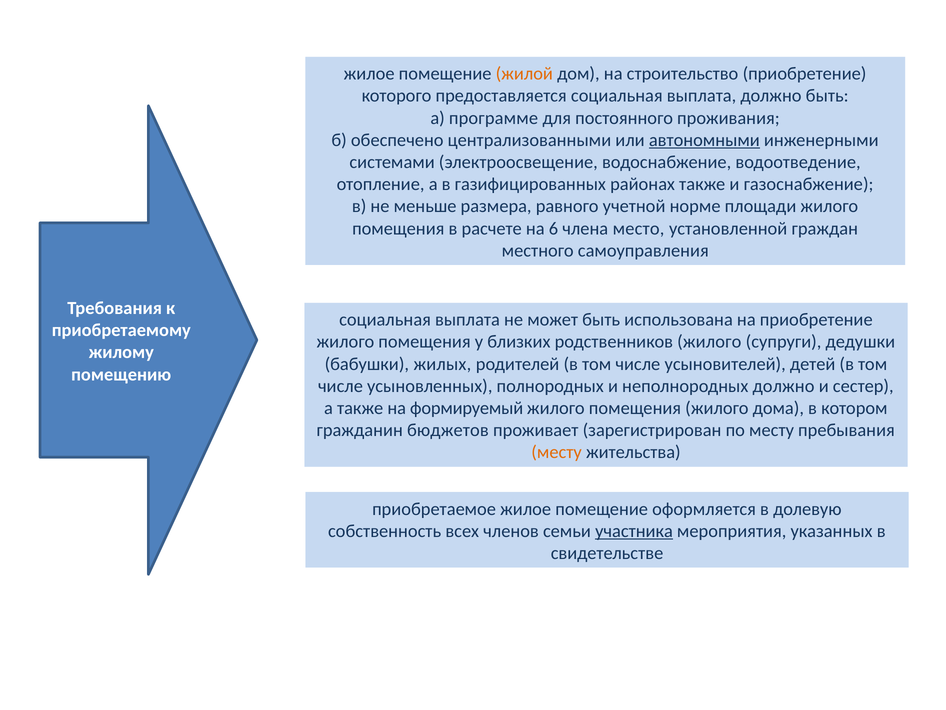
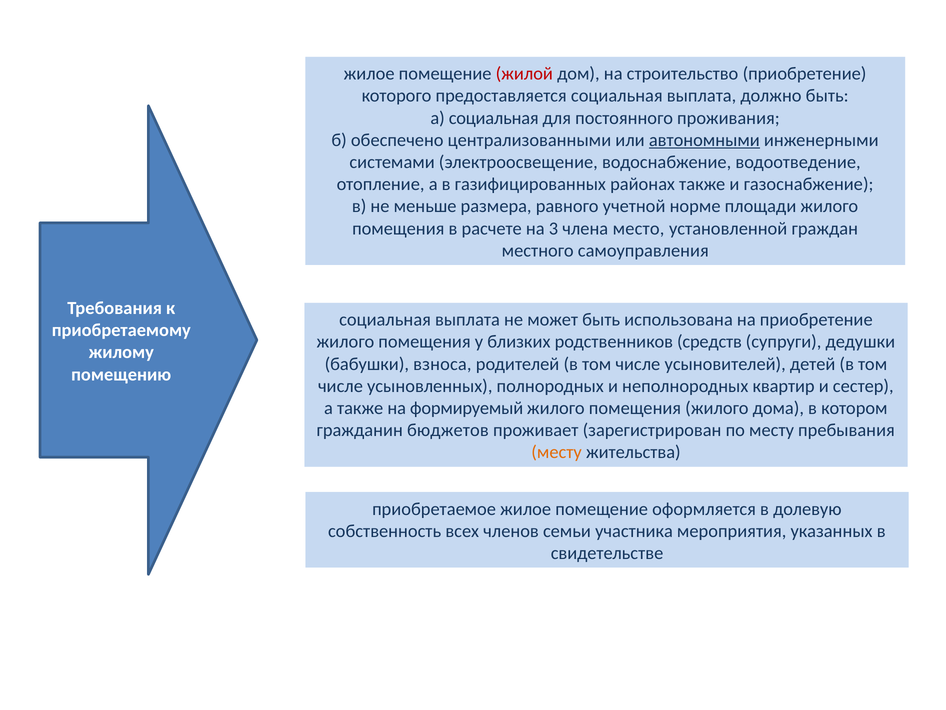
жилой colour: orange -> red
а программе: программе -> социальная
6: 6 -> 3
родственников жилого: жилого -> средств
жилых: жилых -> взноса
неполнородных должно: должно -> квартир
участника underline: present -> none
